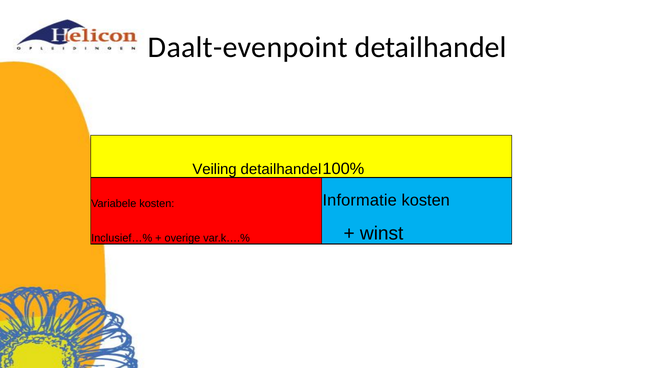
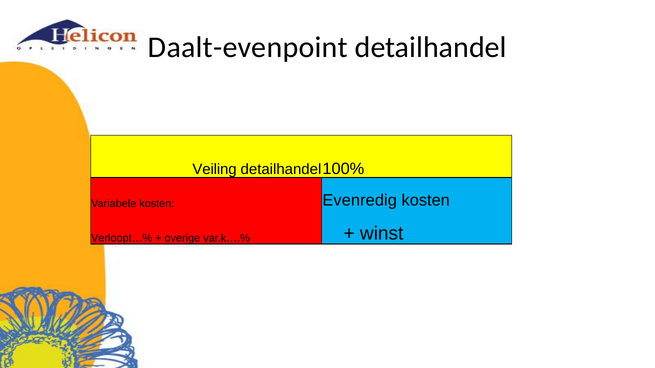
Informatie: Informatie -> Evenredig
Inclusief…%: Inclusief…% -> Verloopt…%
